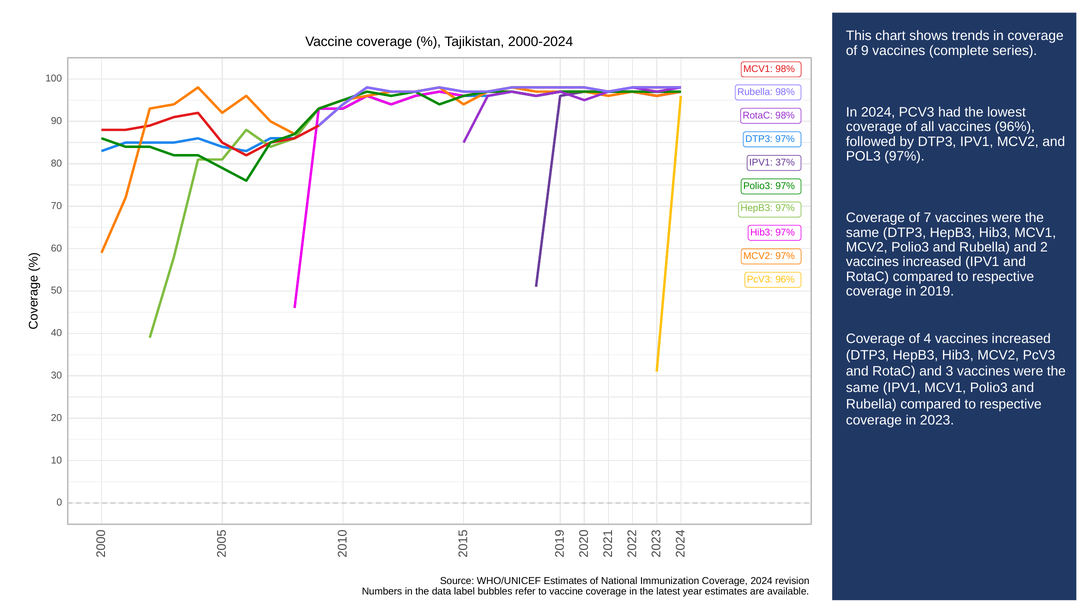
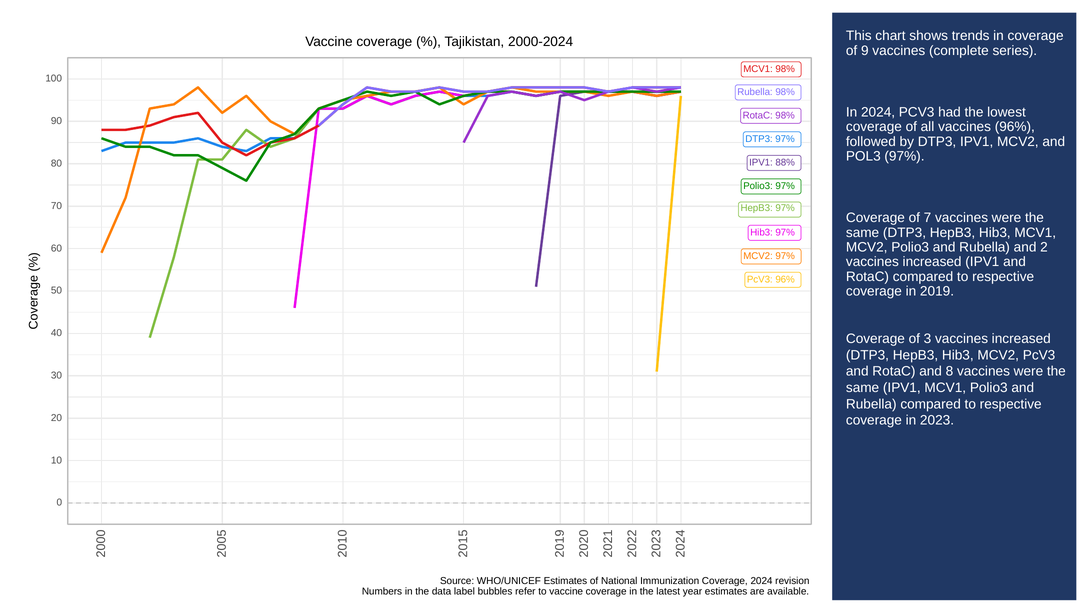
37%: 37% -> 88%
of 4: 4 -> 3
and 3: 3 -> 8
